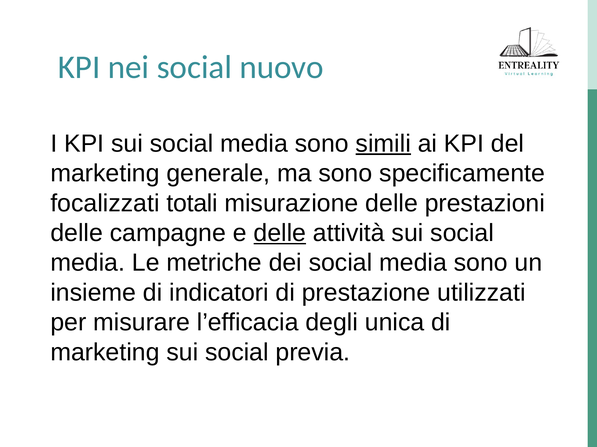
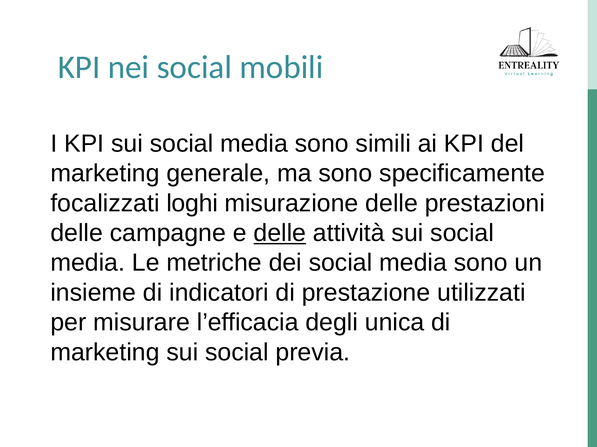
nuovo: nuovo -> mobili
simili underline: present -> none
totali: totali -> loghi
